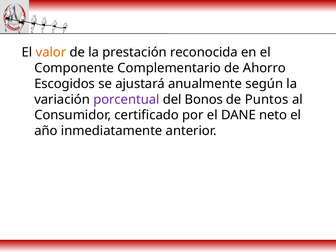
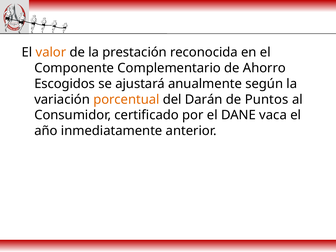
porcentual colour: purple -> orange
Bonos: Bonos -> Darán
neto: neto -> vaca
